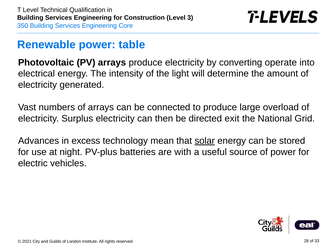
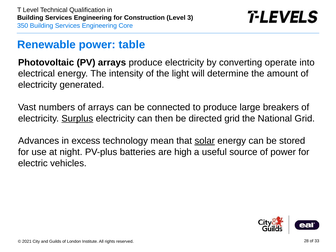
overload: overload -> breakers
Surplus underline: none -> present
directed exit: exit -> grid
with: with -> high
